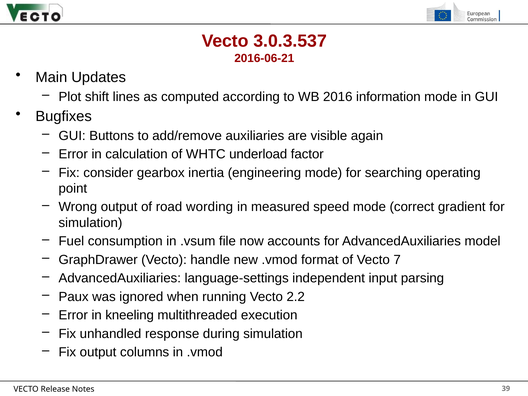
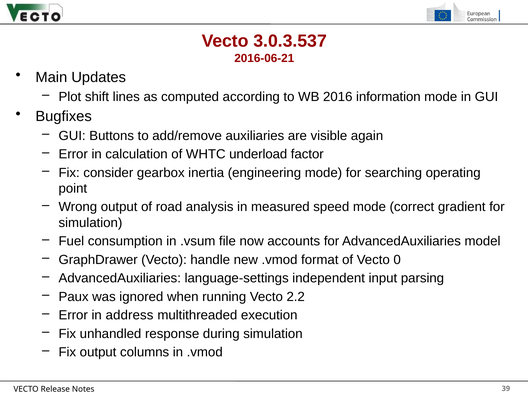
wording: wording -> analysis
7: 7 -> 0
kneeling: kneeling -> address
